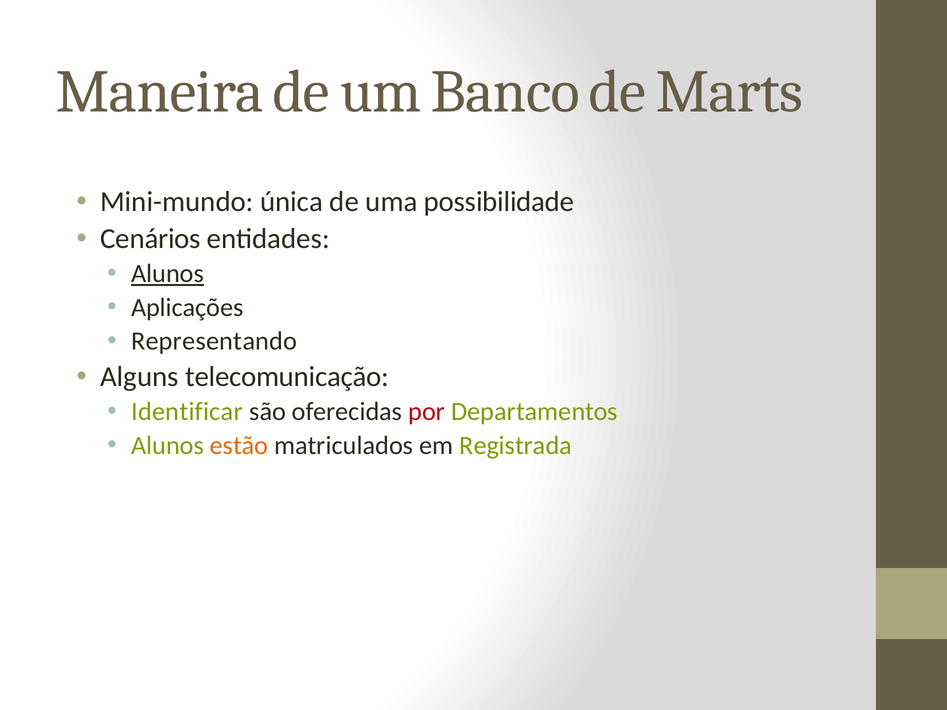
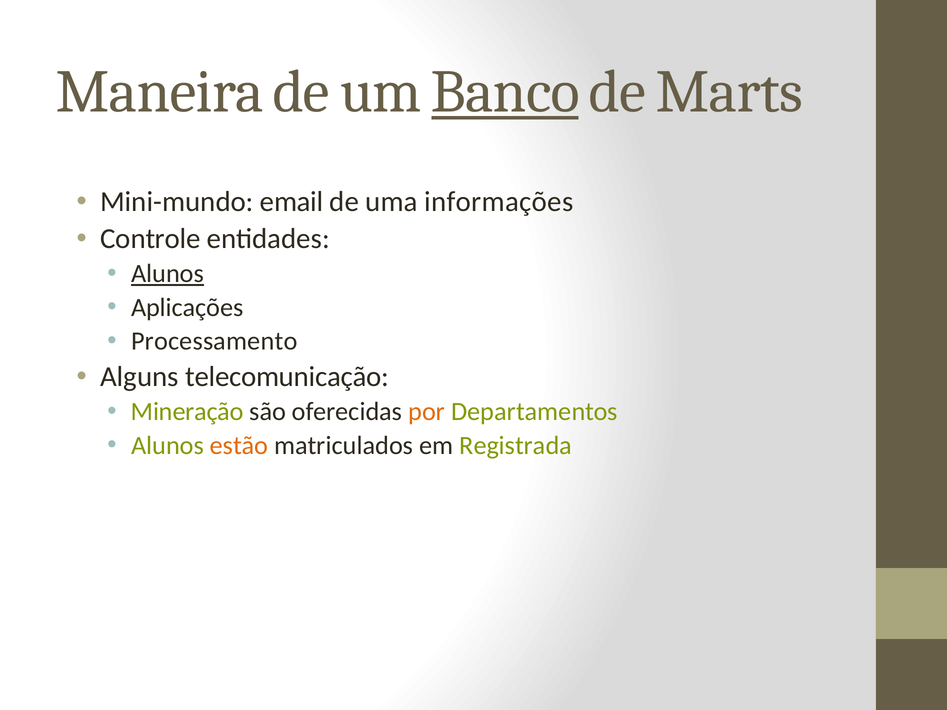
Banco underline: none -> present
única: única -> email
possibilidade: possibilidade -> informações
Cenários: Cenários -> Controle
Representando: Representando -> Processamento
Identificar: Identificar -> Mineração
por colour: red -> orange
